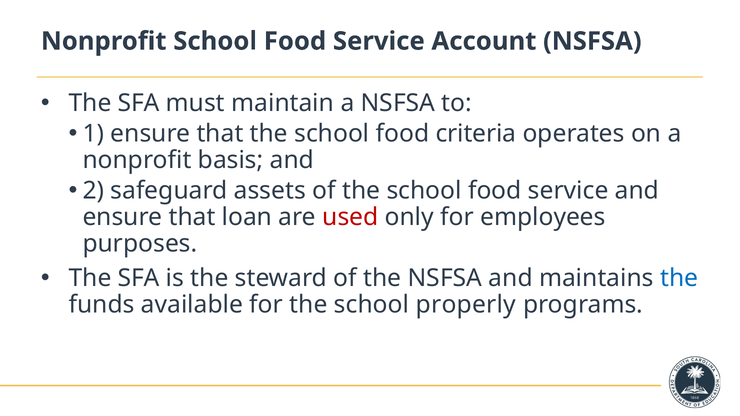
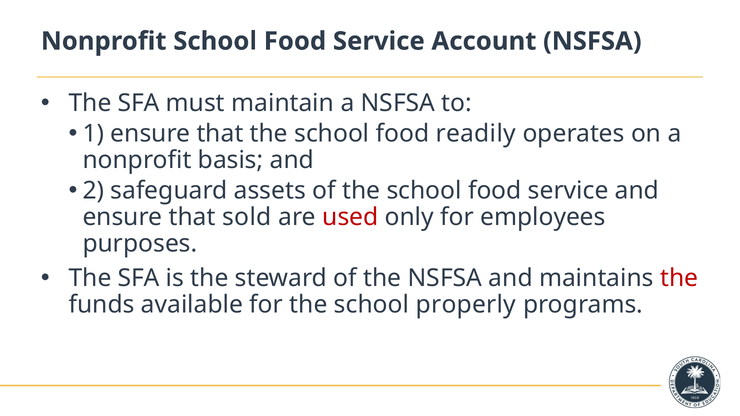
criteria: criteria -> readily
loan: loan -> sold
the at (679, 278) colour: blue -> red
